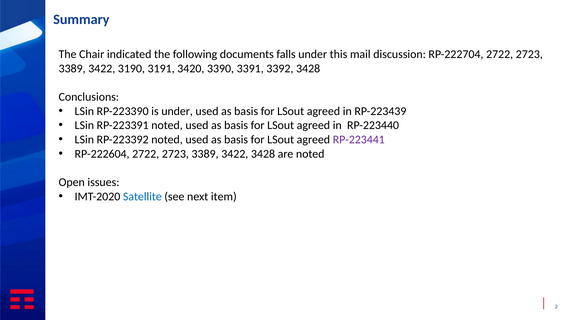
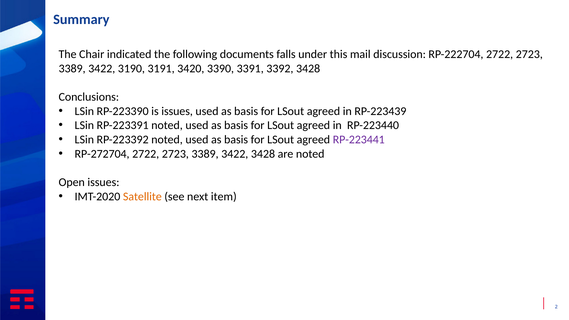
is under: under -> issues
RP-222604: RP-222604 -> RP-272704
Satellite colour: blue -> orange
